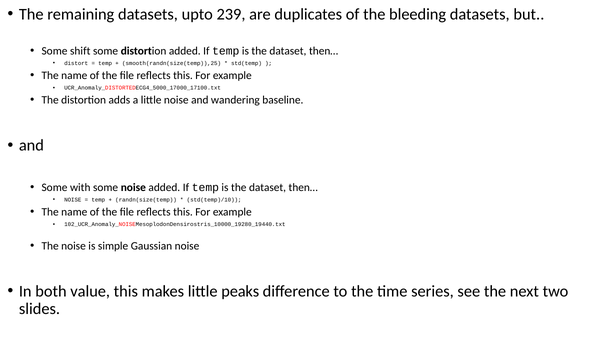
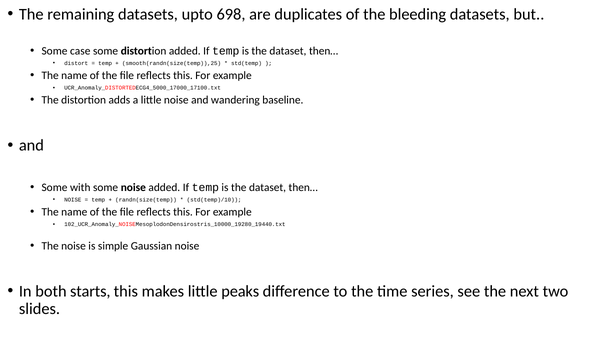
239: 239 -> 698
shift: shift -> case
value: value -> starts
